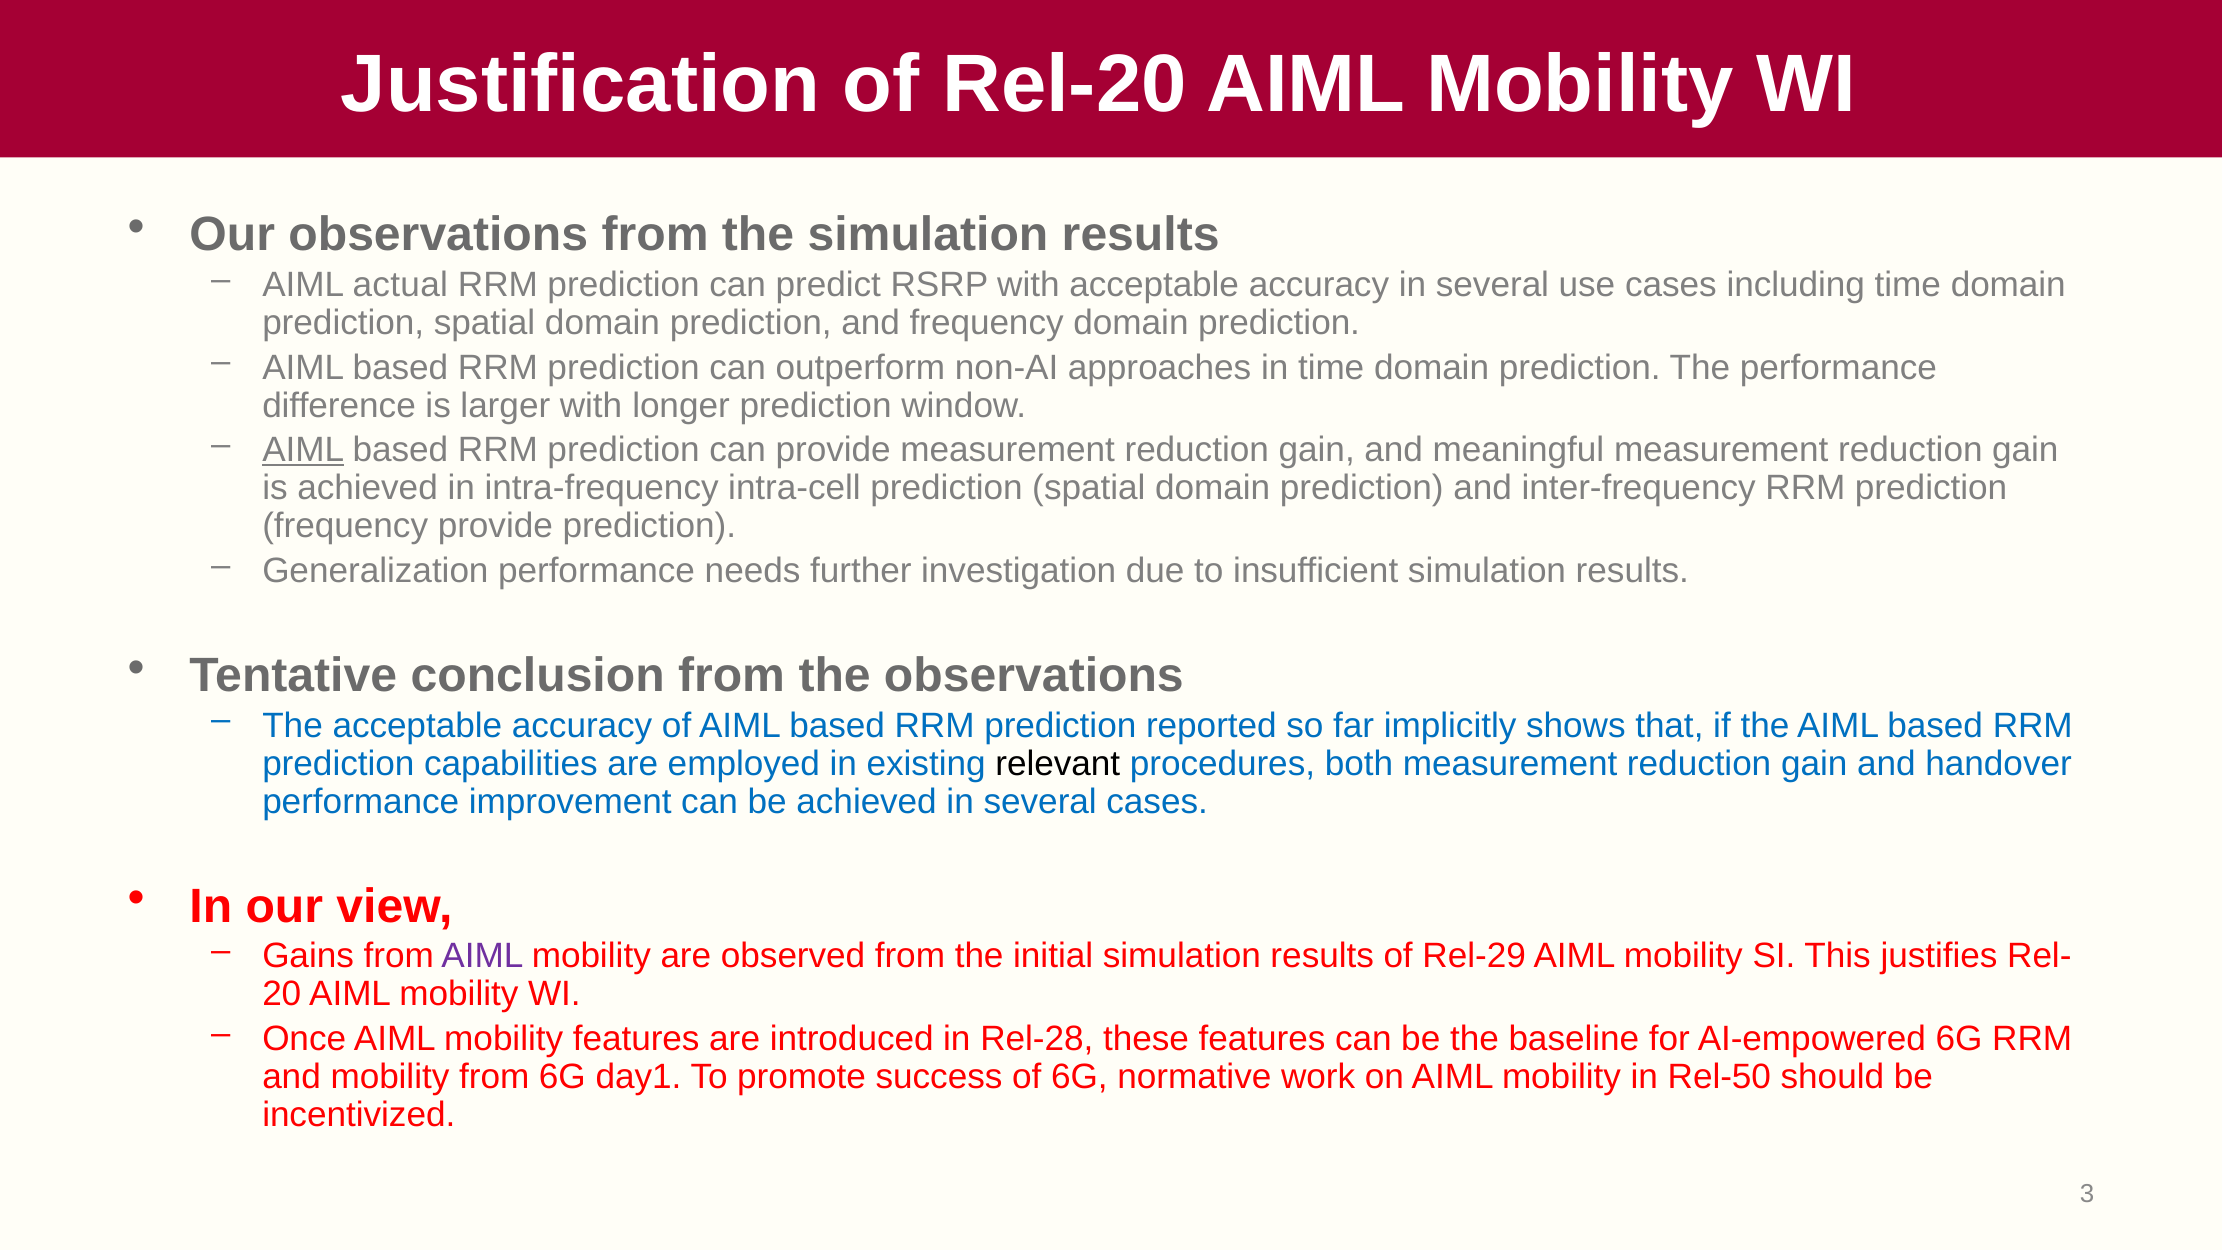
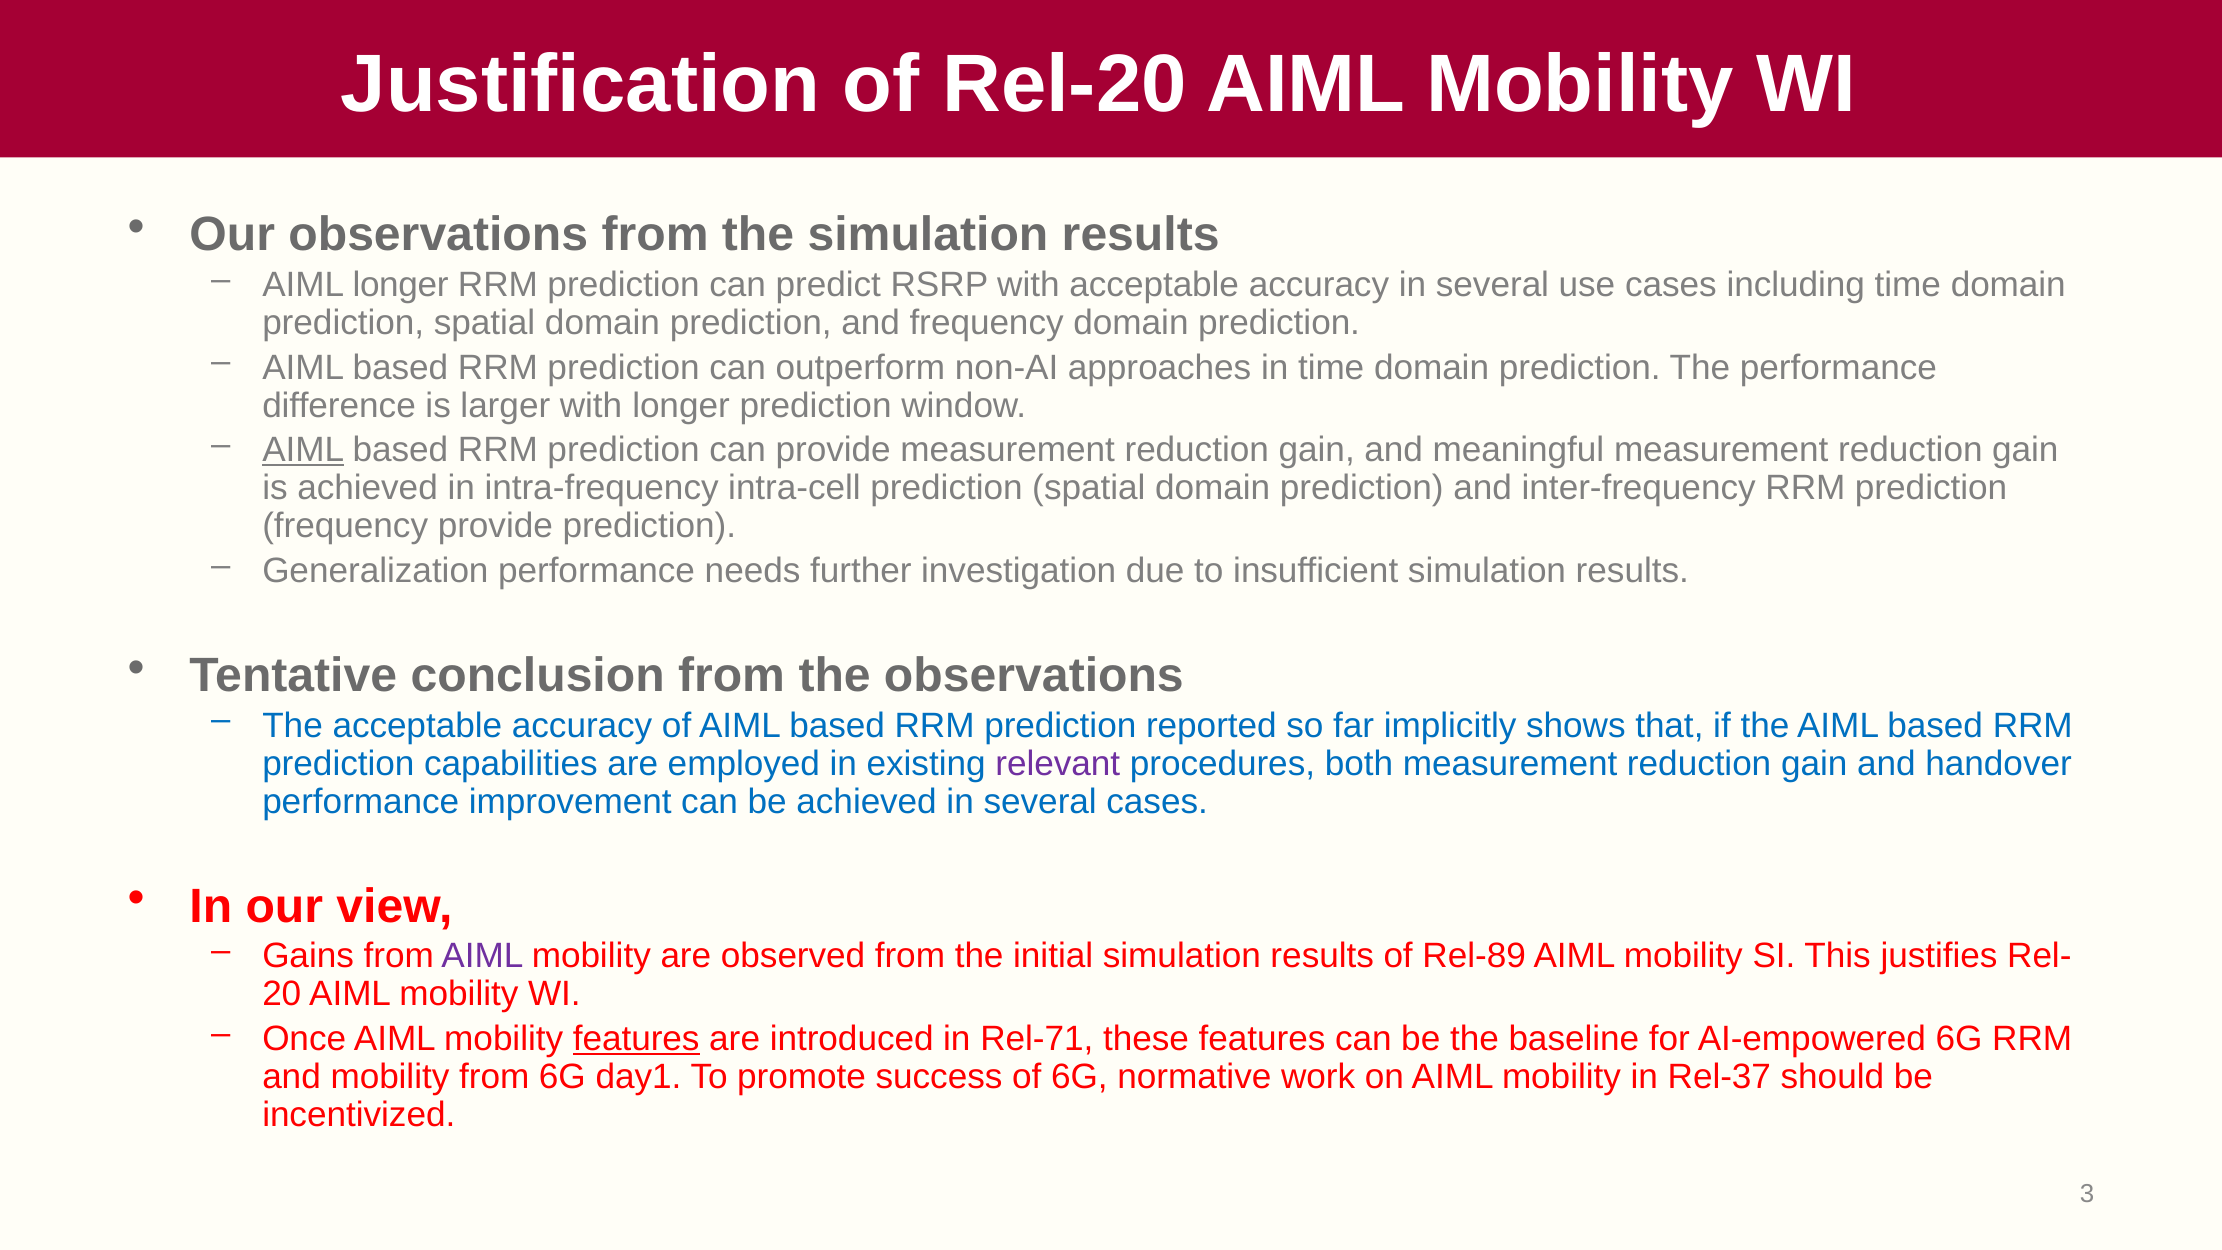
AIML actual: actual -> longer
relevant colour: black -> purple
Rel-29: Rel-29 -> Rel-89
features at (636, 1039) underline: none -> present
Rel-28: Rel-28 -> Rel-71
Rel-50: Rel-50 -> Rel-37
